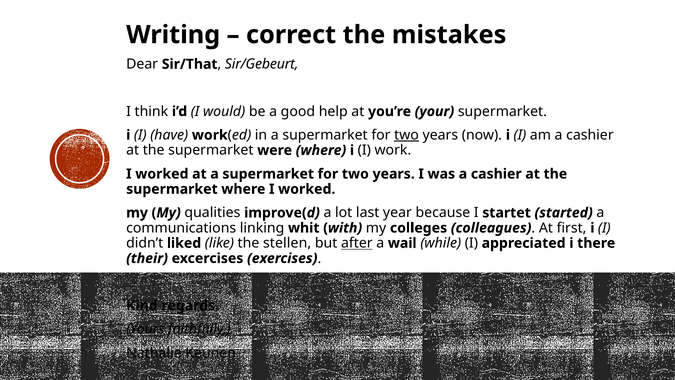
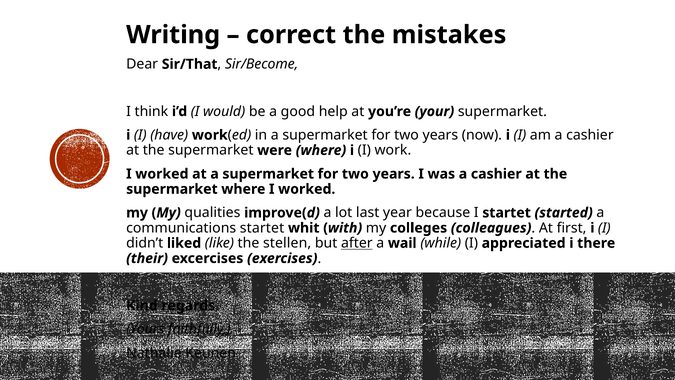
Sir/Gebeurt: Sir/Gebeurt -> Sir/Become
two at (407, 135) underline: present -> none
communications linking: linking -> startet
